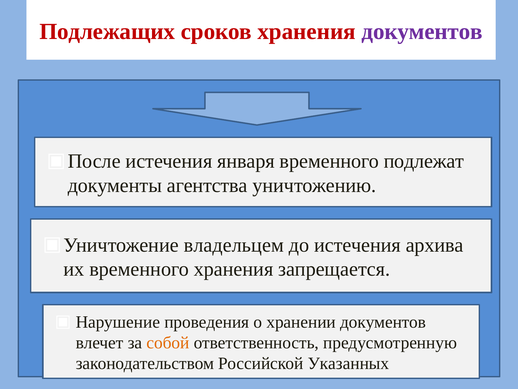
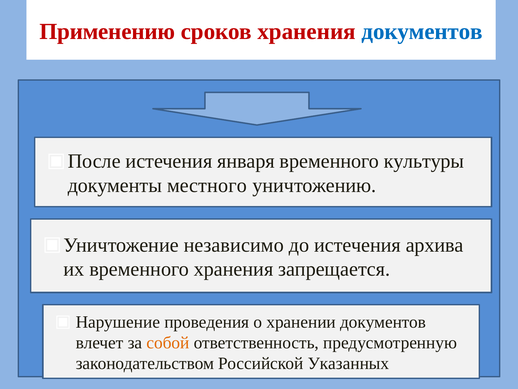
Подлежащих: Подлежащих -> Применению
документов at (422, 31) colour: purple -> blue
подлежат: подлежат -> культуры
агентства: агентства -> местного
владельцем: владельцем -> независимо
